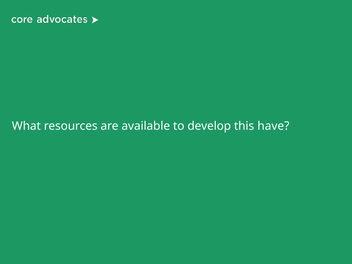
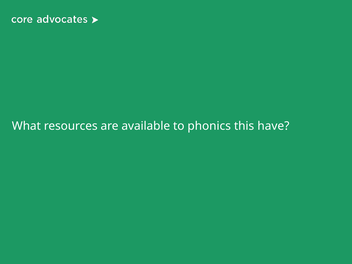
develop: develop -> phonics
